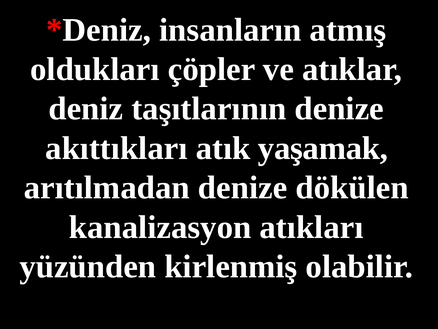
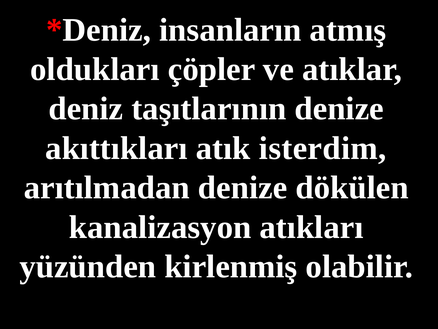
yaşamak: yaşamak -> isterdim
